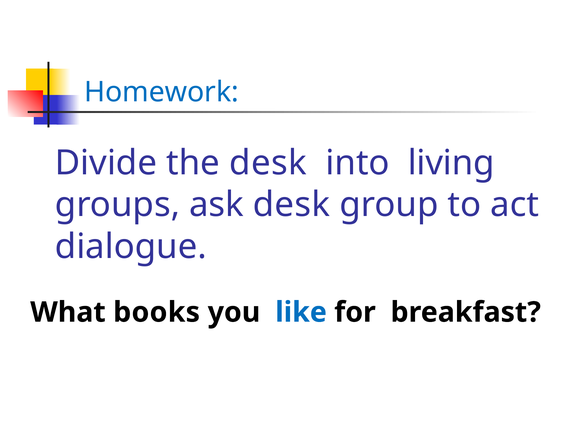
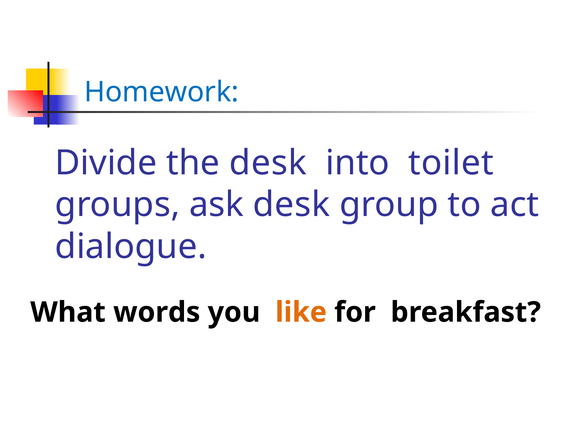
living: living -> toilet
books: books -> words
like colour: blue -> orange
